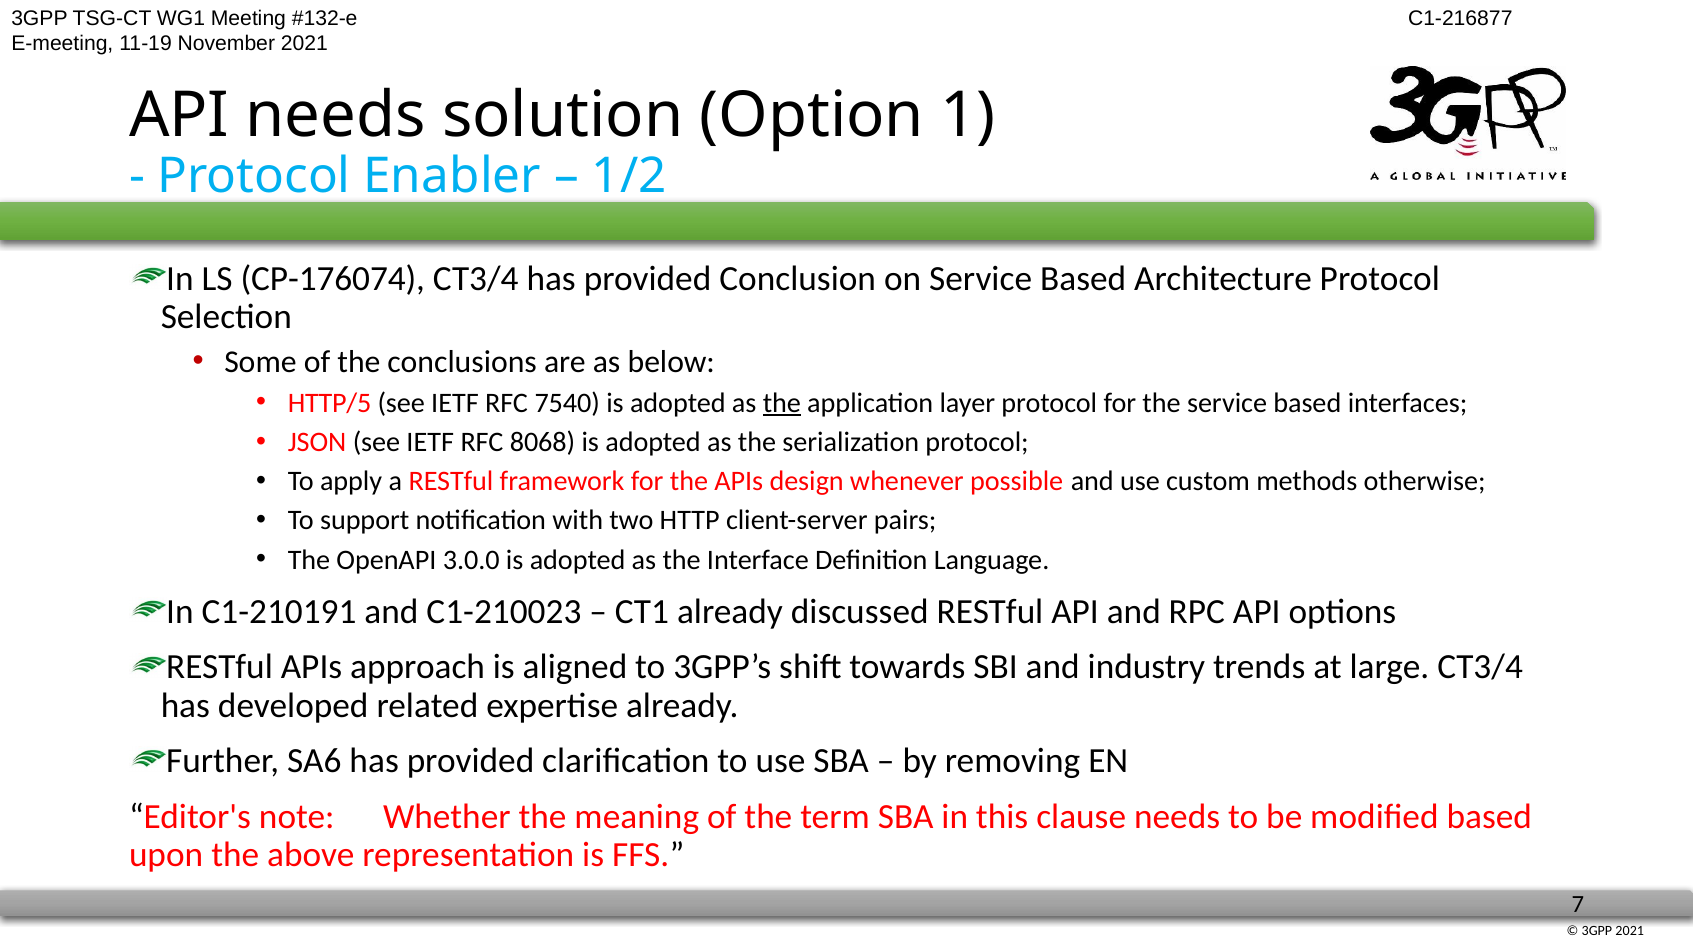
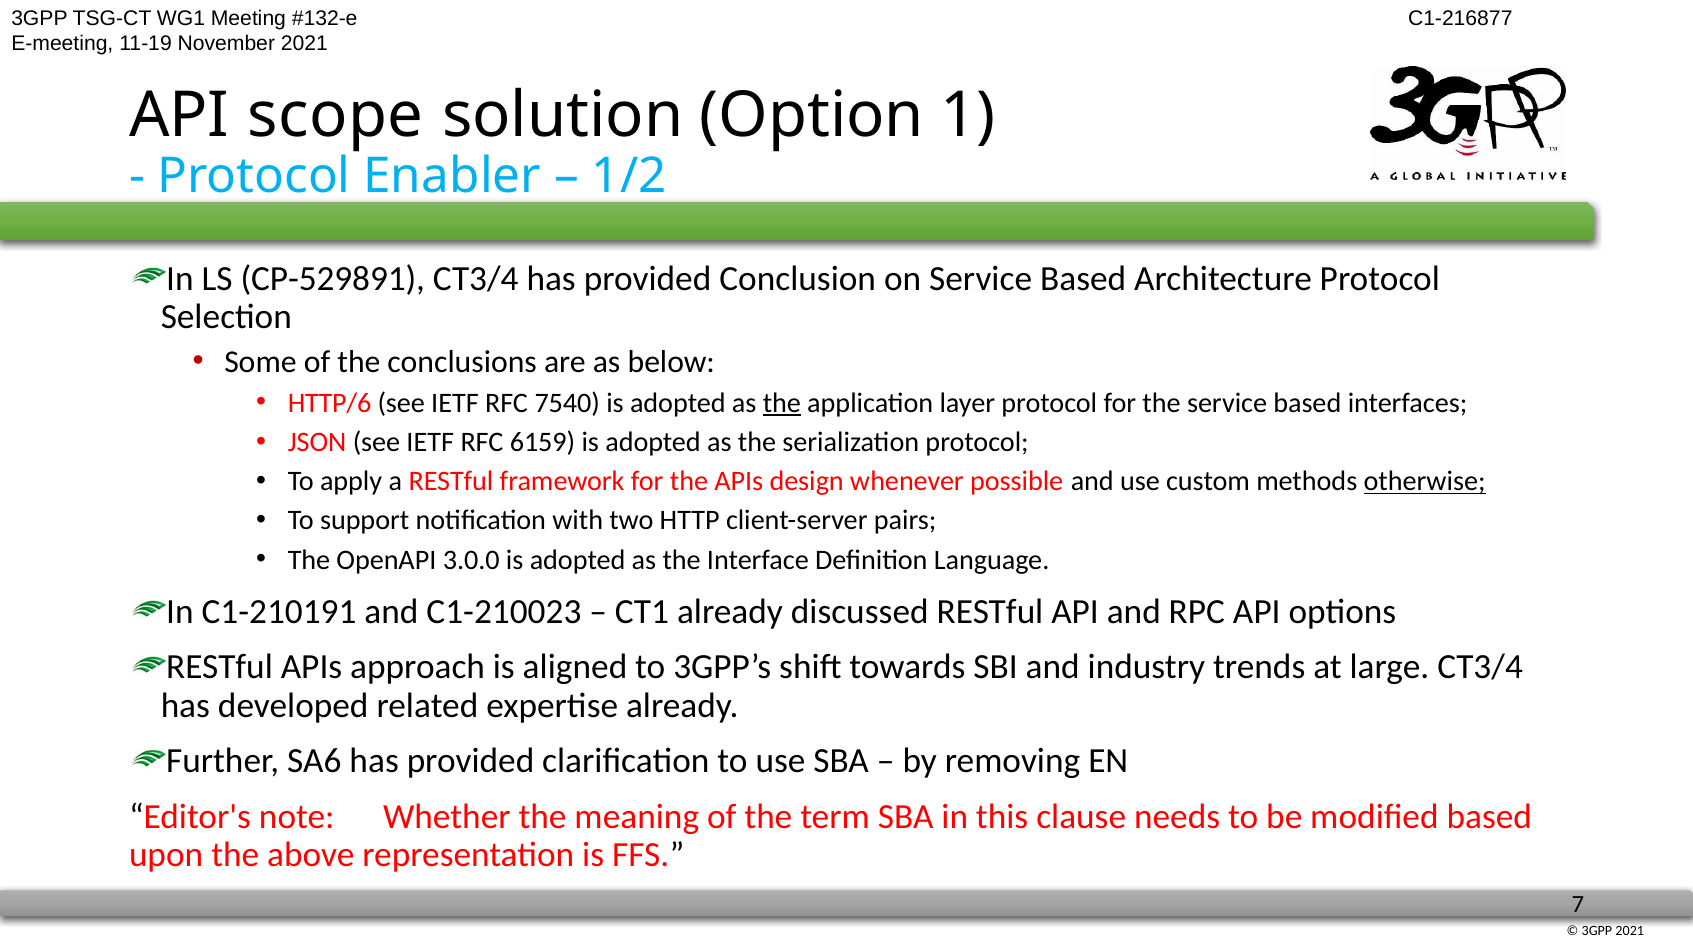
API needs: needs -> scope
CP-176074: CP-176074 -> CP-529891
HTTP/5: HTTP/5 -> HTTP/6
8068: 8068 -> 6159
otherwise underline: none -> present
